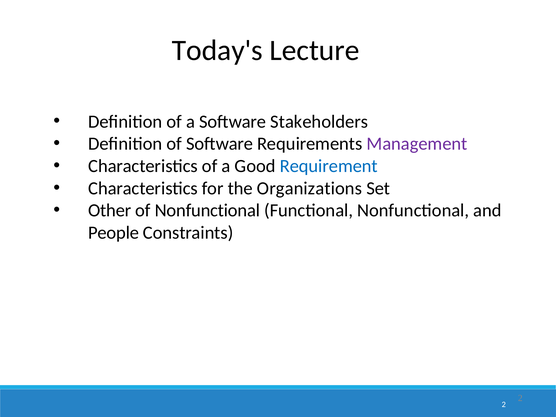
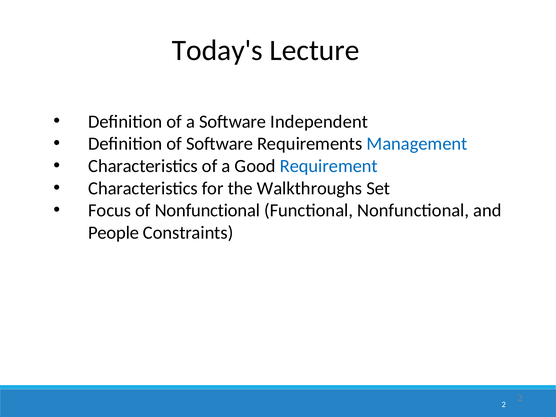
Stakeholders: Stakeholders -> Independent
Management colour: purple -> blue
Organizations: Organizations -> Walkthroughs
Other: Other -> Focus
